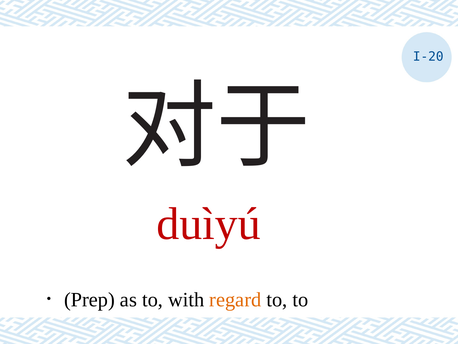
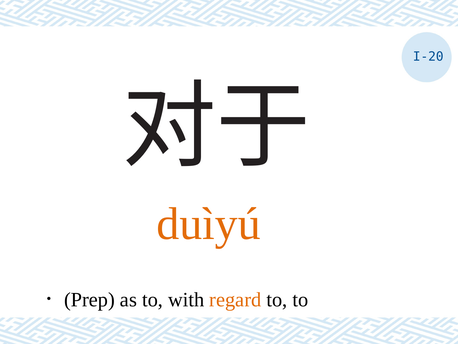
duìyú colour: red -> orange
